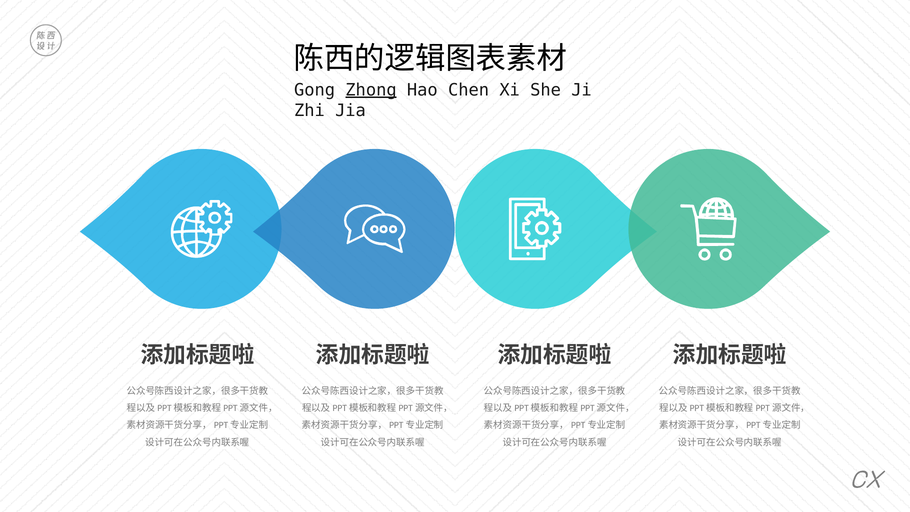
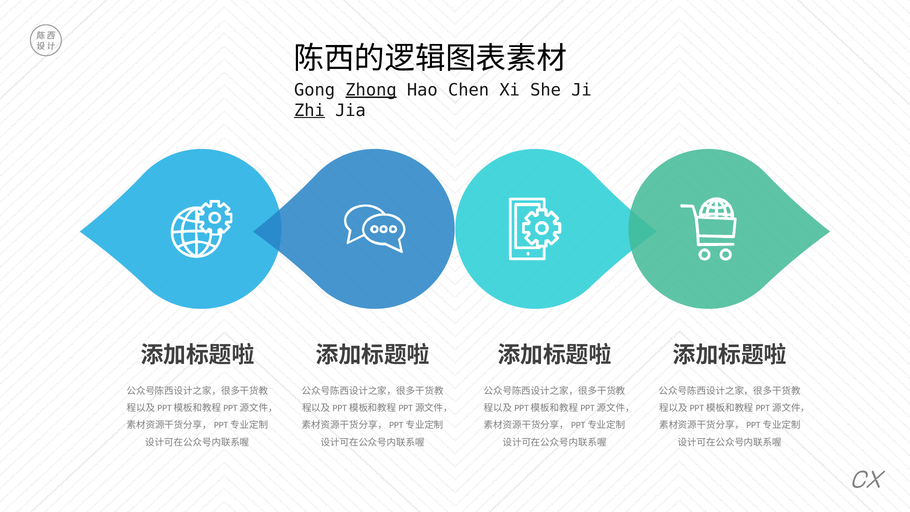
Zhi underline: none -> present
